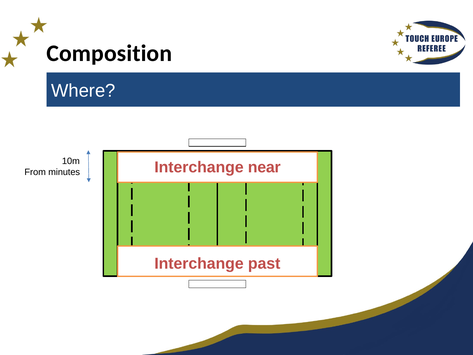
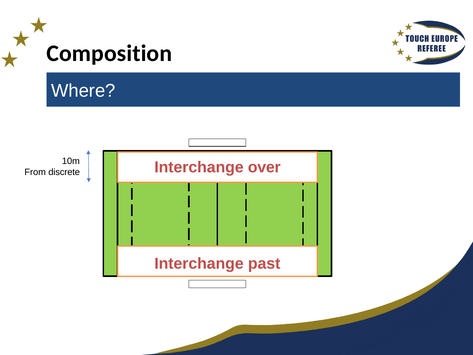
minutes: minutes -> discrete
near: near -> over
